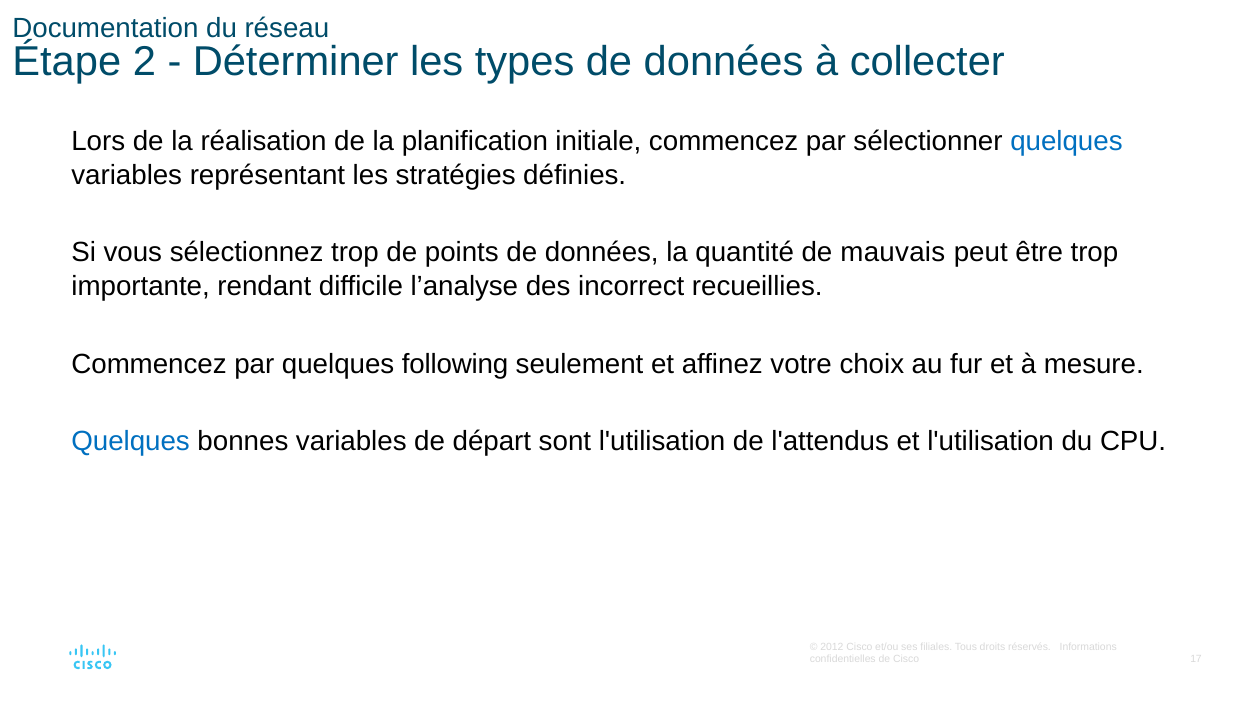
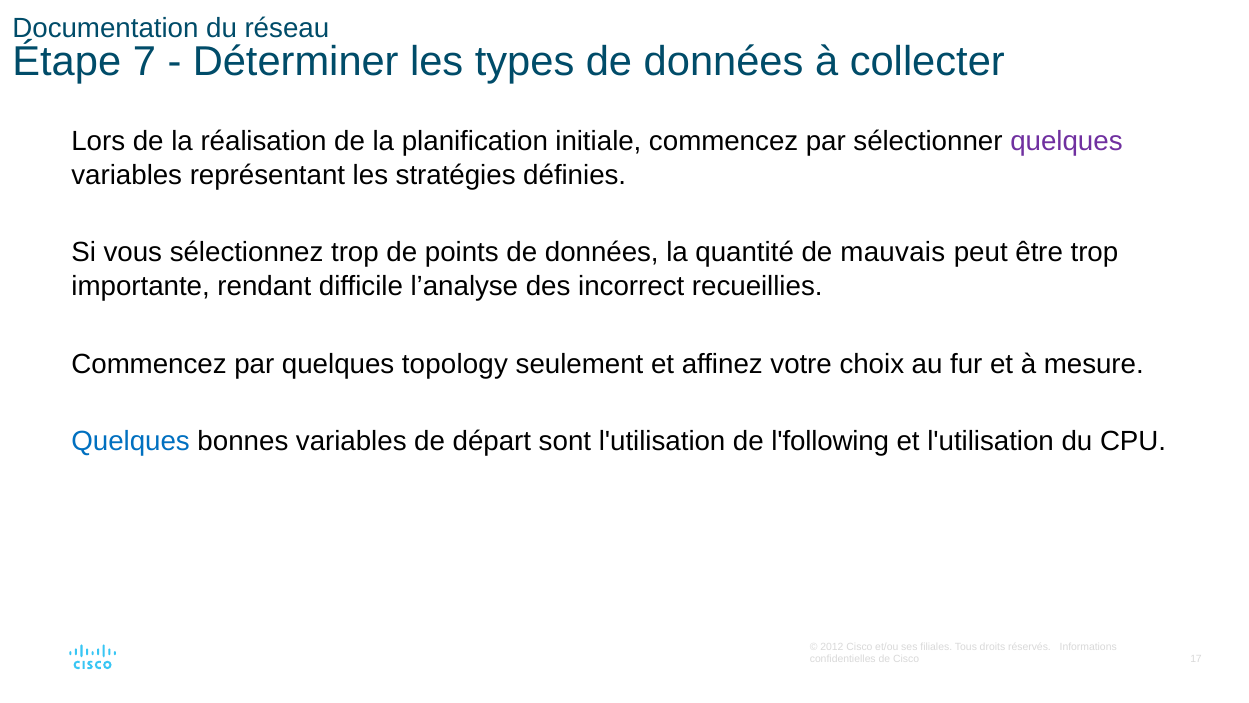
2: 2 -> 7
quelques at (1066, 142) colour: blue -> purple
following: following -> topology
l'attendus: l'attendus -> l'following
